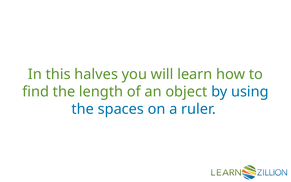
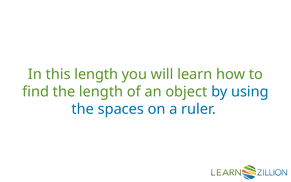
this halves: halves -> length
